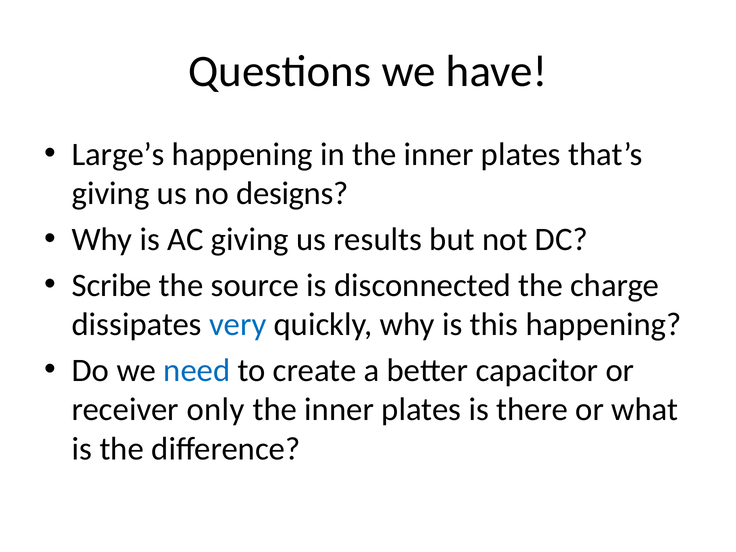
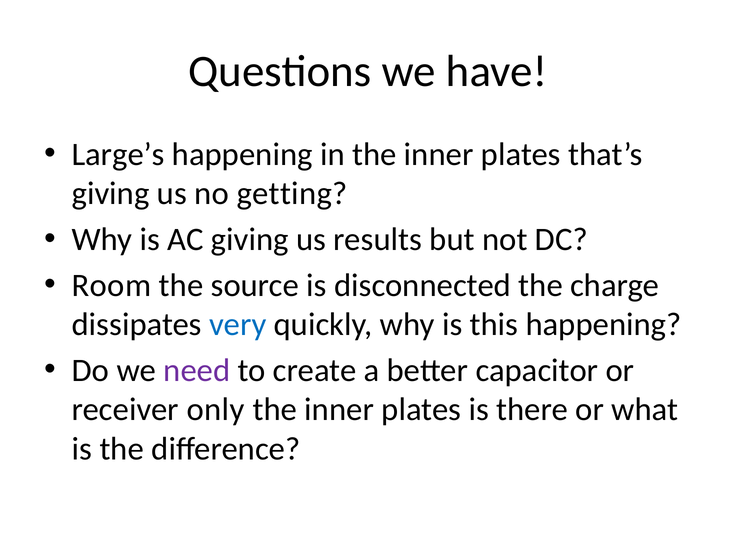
designs: designs -> getting
Scribe: Scribe -> Room
need colour: blue -> purple
